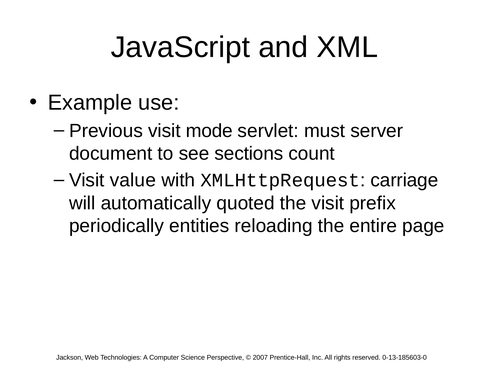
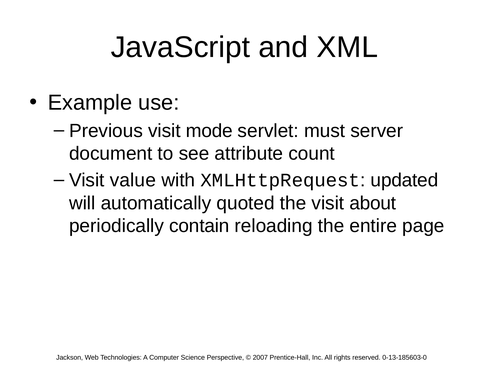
sections: sections -> attribute
carriage: carriage -> updated
prefix: prefix -> about
entities: entities -> contain
